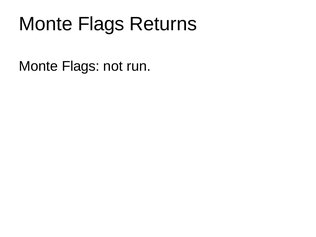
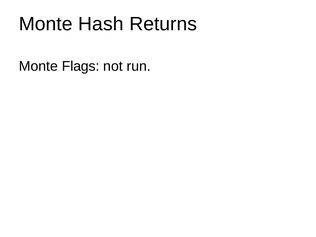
Flags at (101, 24): Flags -> Hash
